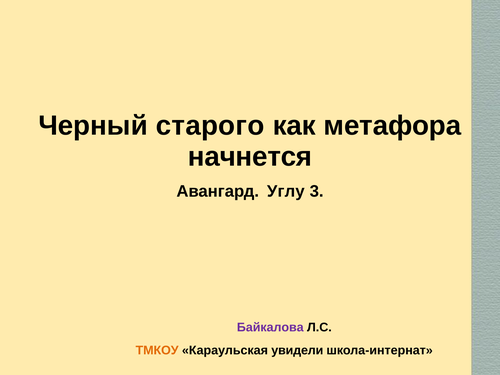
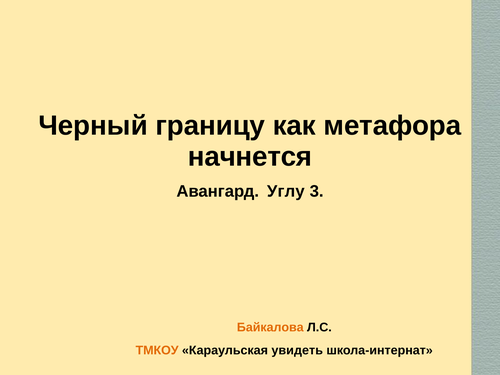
старого: старого -> границу
Байкалова colour: purple -> orange
увидели: увидели -> увидеть
